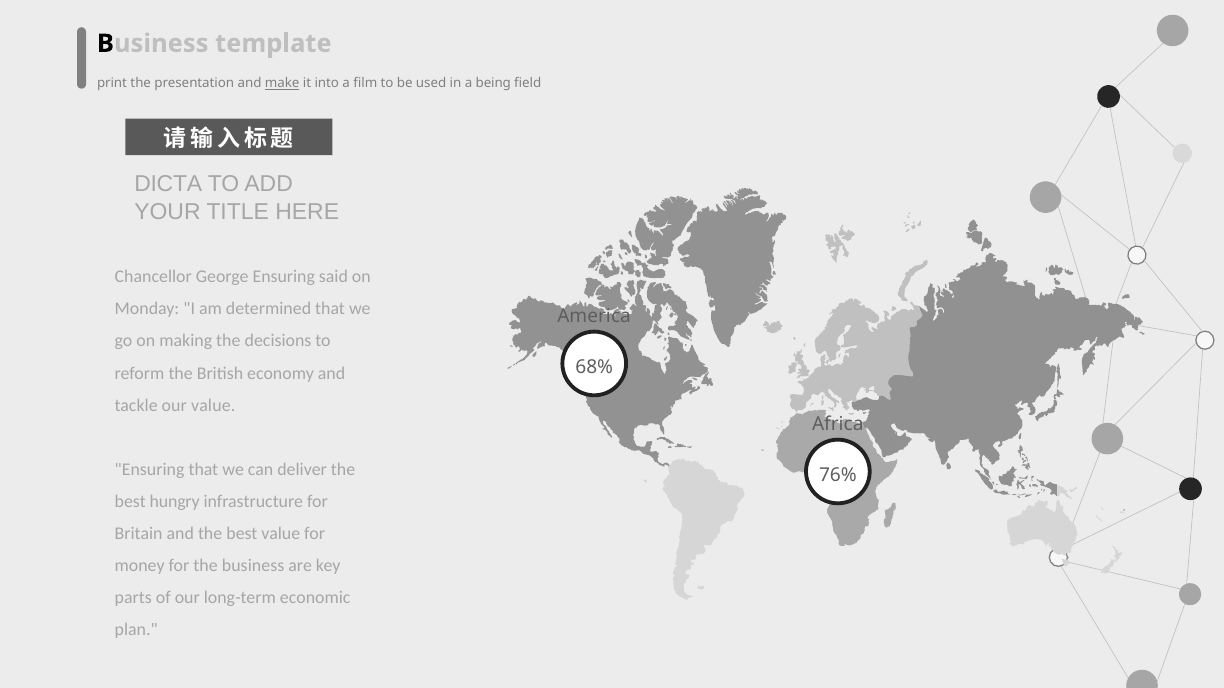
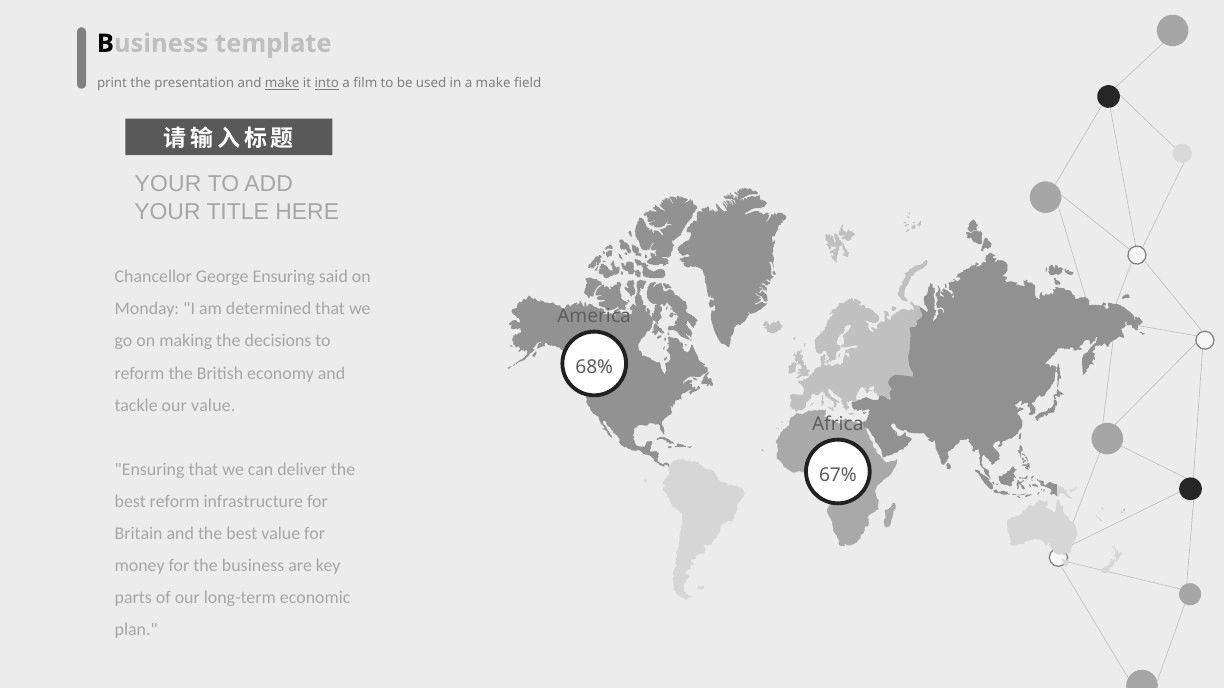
into underline: none -> present
a being: being -> make
DICTA at (168, 185): DICTA -> YOUR
76%: 76% -> 67%
best hungry: hungry -> reform
